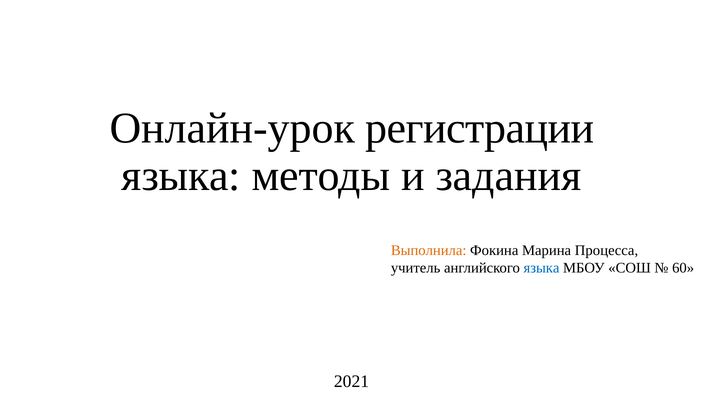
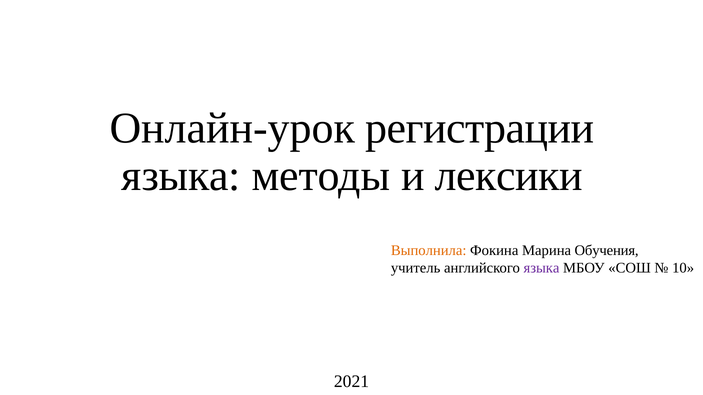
задания: задания -> лексики
Процесса: Процесса -> Обучения
языка at (542, 268) colour: blue -> purple
60: 60 -> 10
